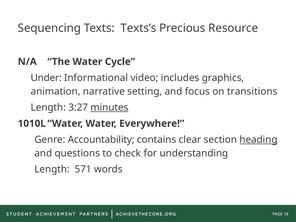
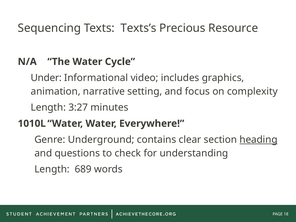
transitions: transitions -> complexity
minutes underline: present -> none
Accountability: Accountability -> Underground
571: 571 -> 689
